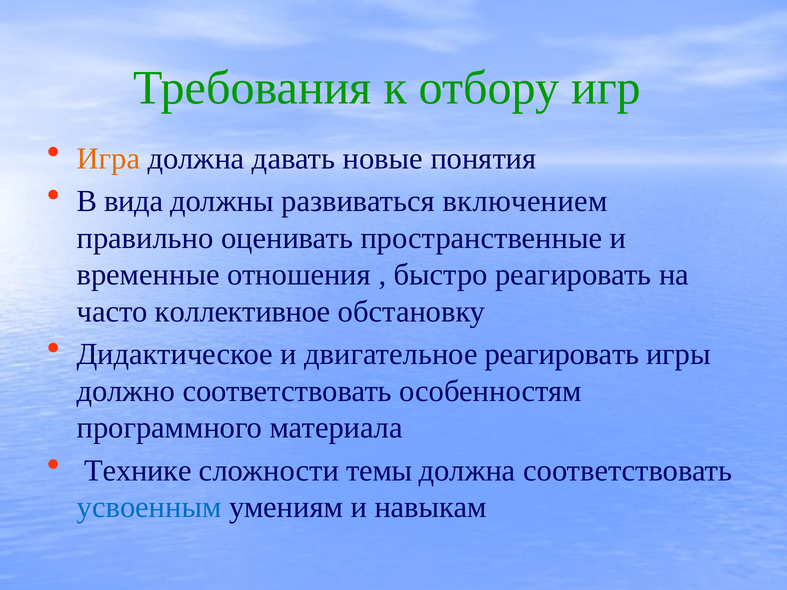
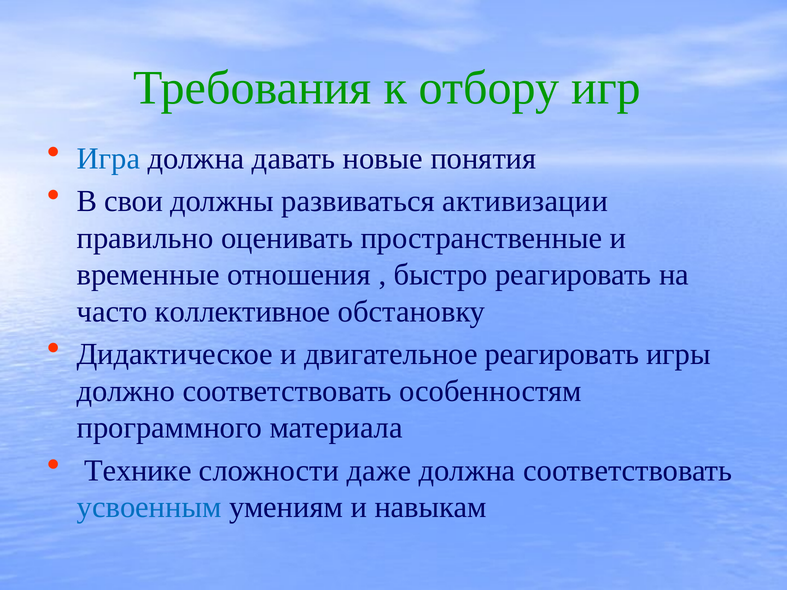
Игра colour: orange -> blue
вида: вида -> свои
включением: включением -> активизации
темы: темы -> даже
